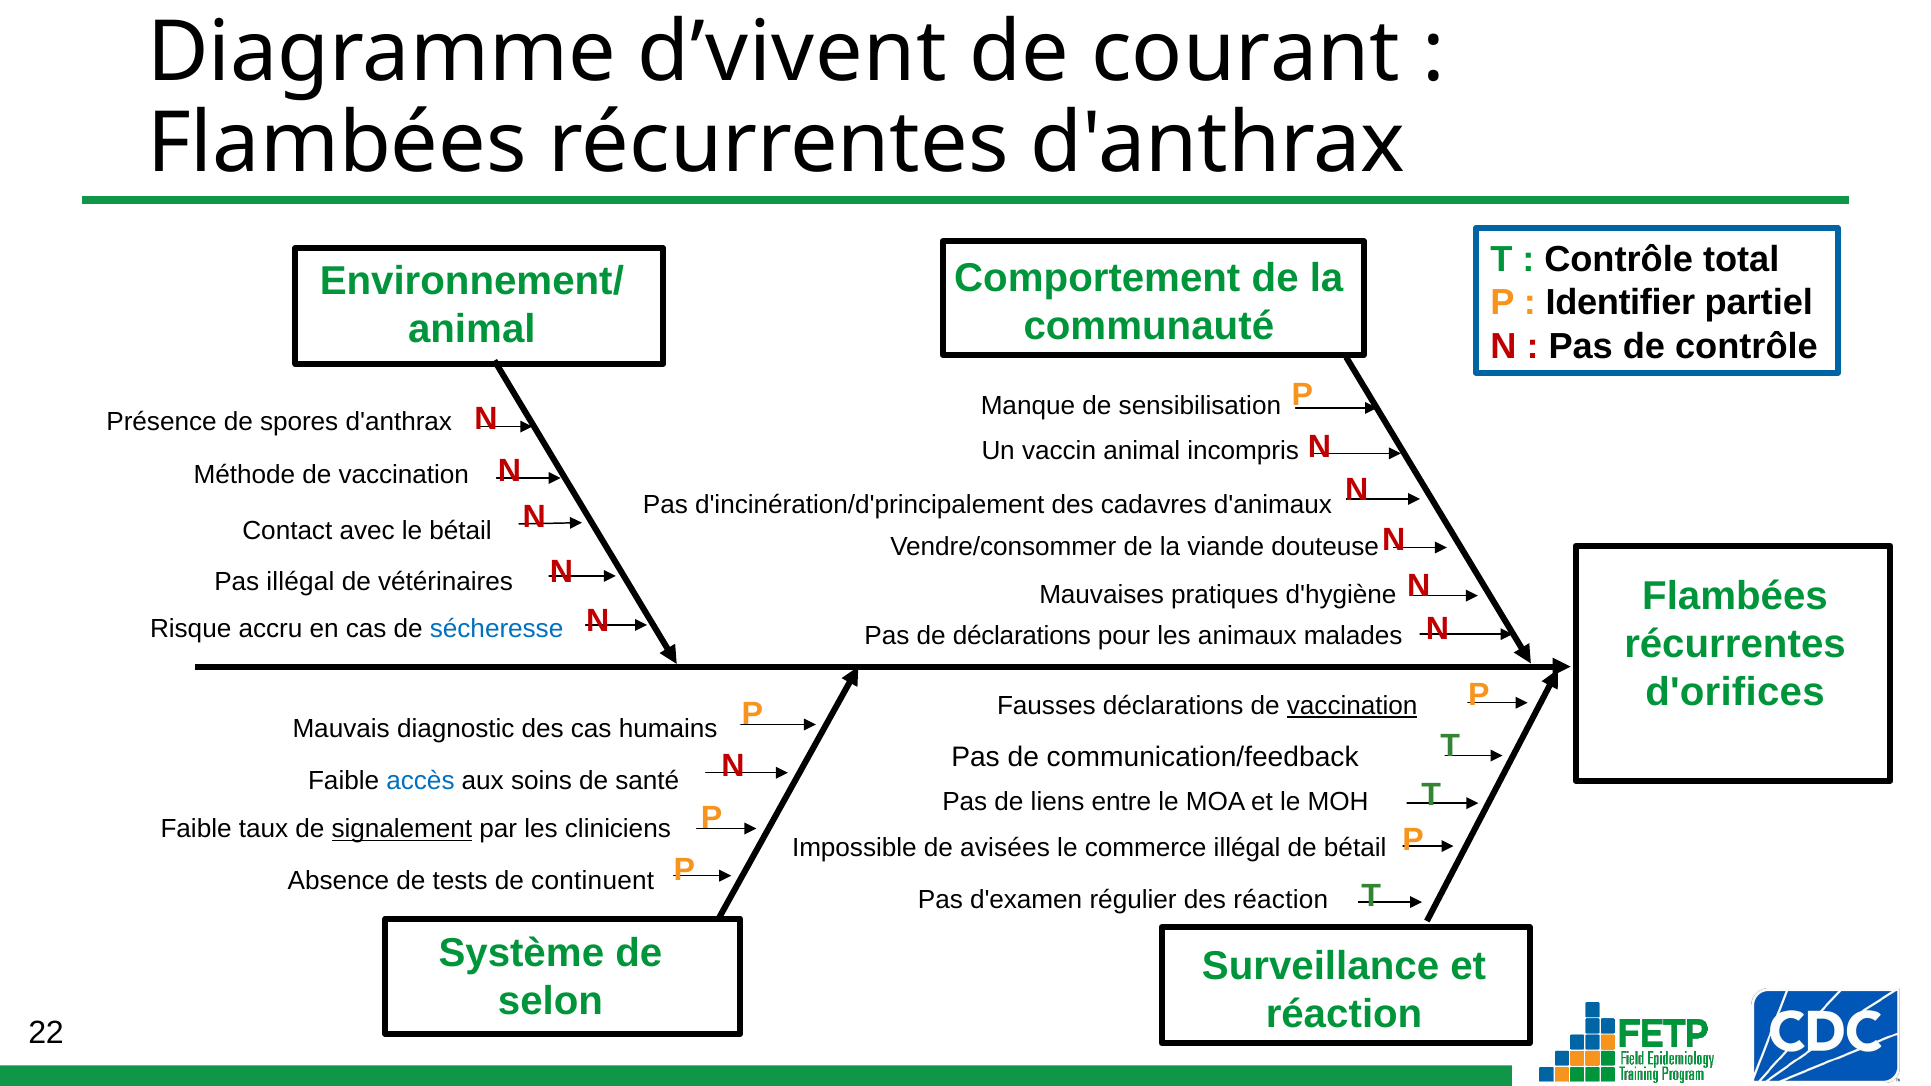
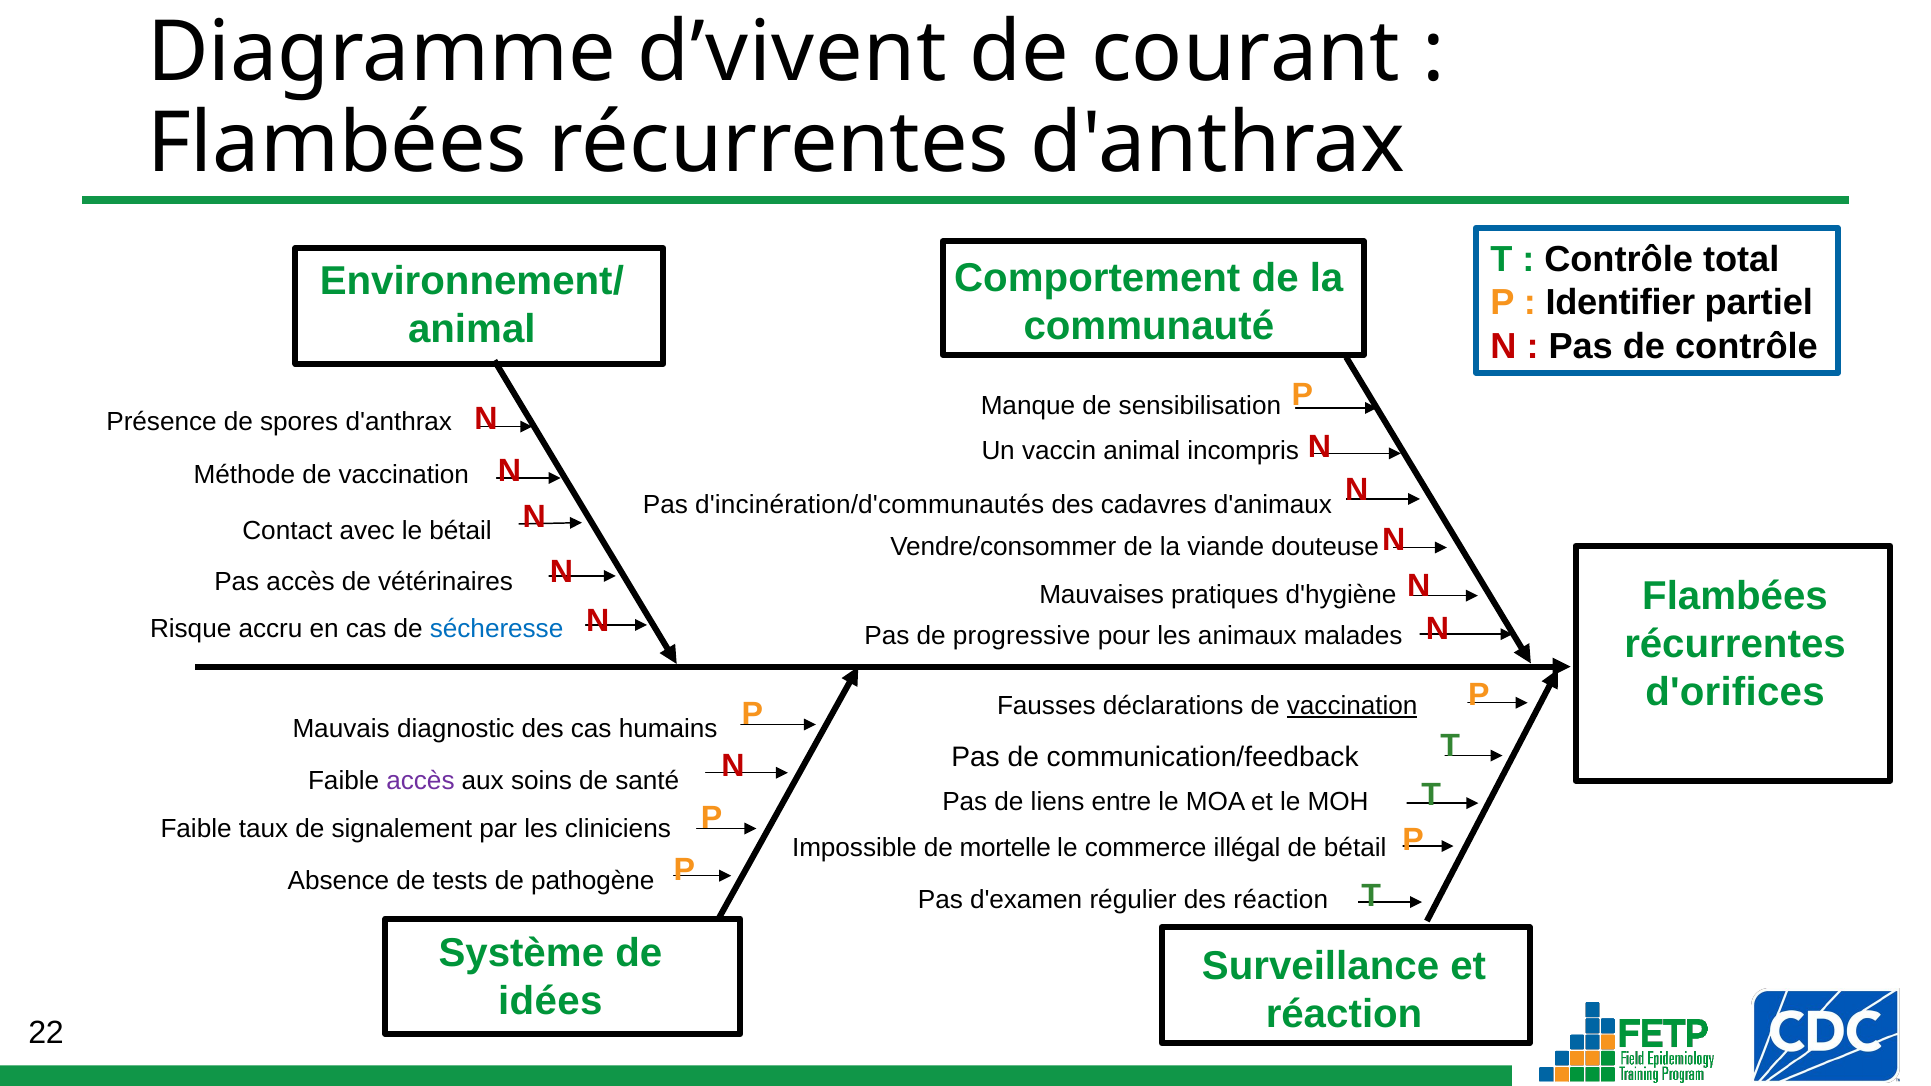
d'incinération/d'principalement: d'incinération/d'principalement -> d'incinération/d'communautés
Pas illégal: illégal -> accès
de déclarations: déclarations -> progressive
accès at (420, 781) colour: blue -> purple
signalement underline: present -> none
avisées: avisées -> mortelle
continuent: continuent -> pathogène
selon: selon -> idées
